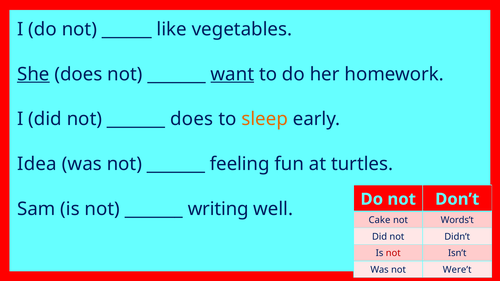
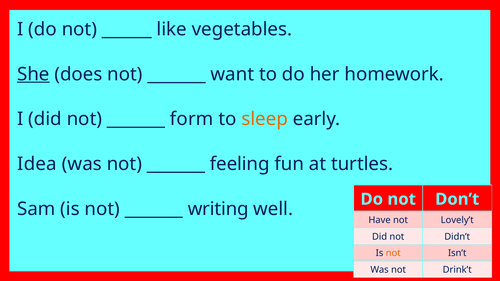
want underline: present -> none
does at (192, 119): does -> form
Cake: Cake -> Have
Words’t: Words’t -> Lovely’t
not at (393, 253) colour: red -> orange
Were’t: Were’t -> Drink’t
